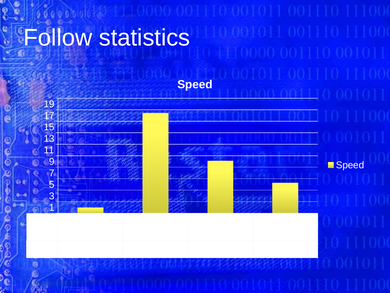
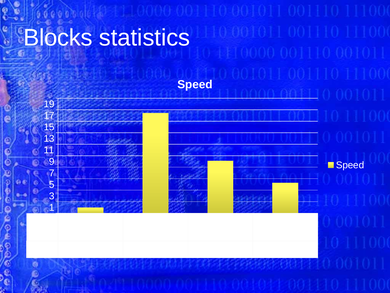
Follow: Follow -> Blocks
